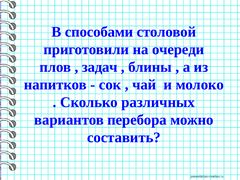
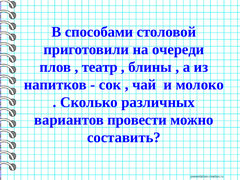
задач: задач -> театр
перебора: перебора -> провести
